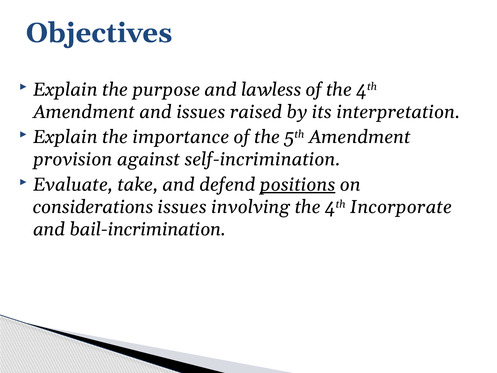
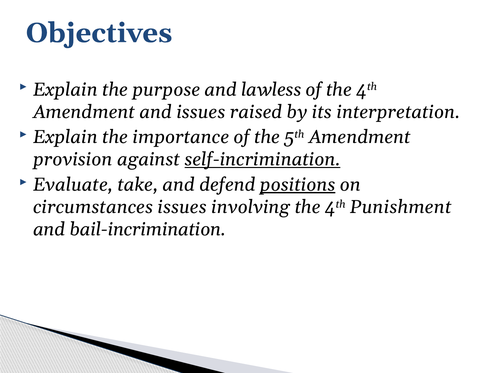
self-incrimination underline: none -> present
considerations: considerations -> circumstances
Incorporate: Incorporate -> Punishment
